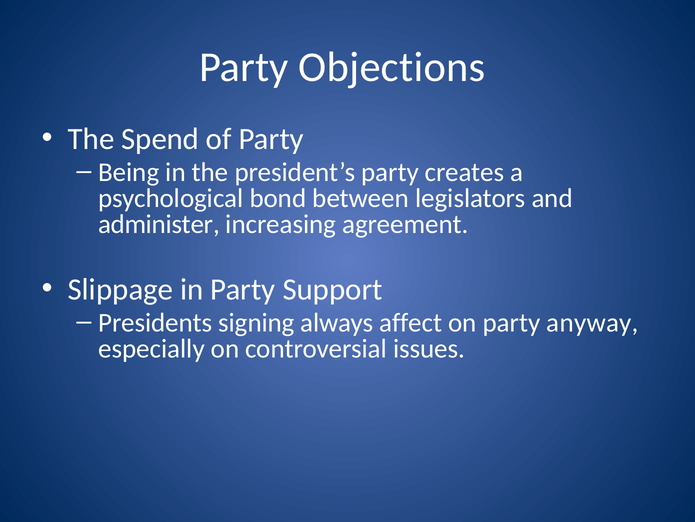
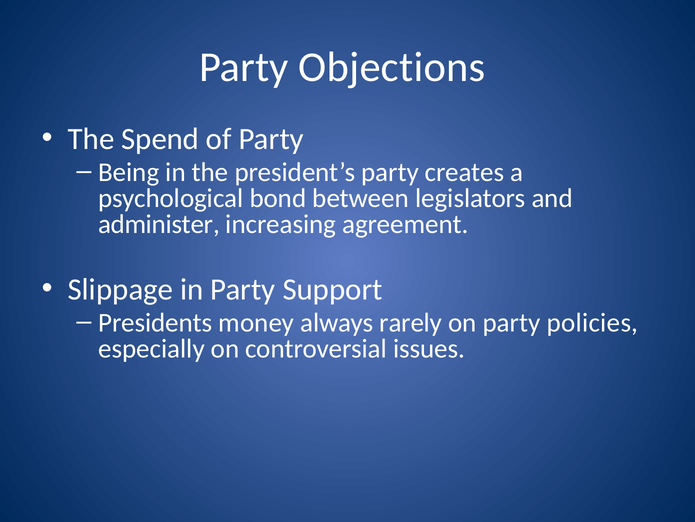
signing: signing -> money
affect: affect -> rarely
anyway: anyway -> policies
